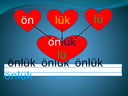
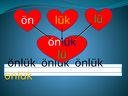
önlük at (18, 76) colour: light blue -> yellow
